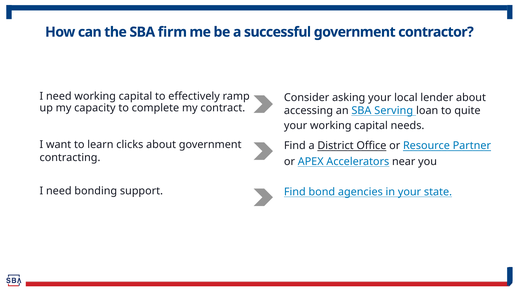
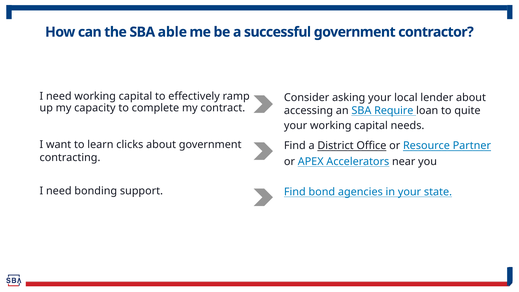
firm: firm -> able
Serving: Serving -> Require
